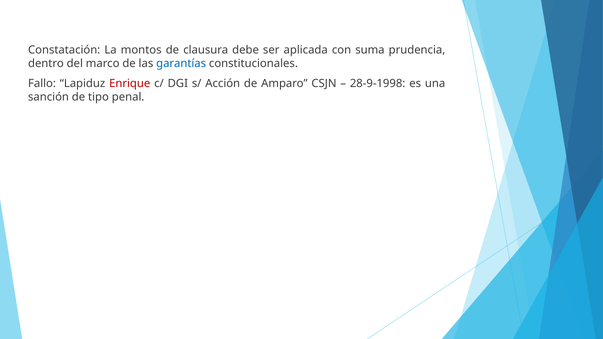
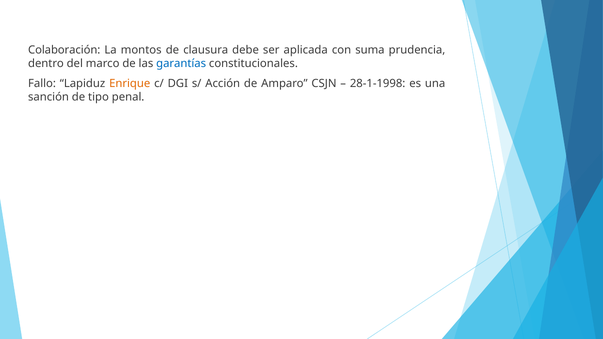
Constatación: Constatación -> Colaboración
Enrique colour: red -> orange
28-9-1998: 28-9-1998 -> 28-1-1998
